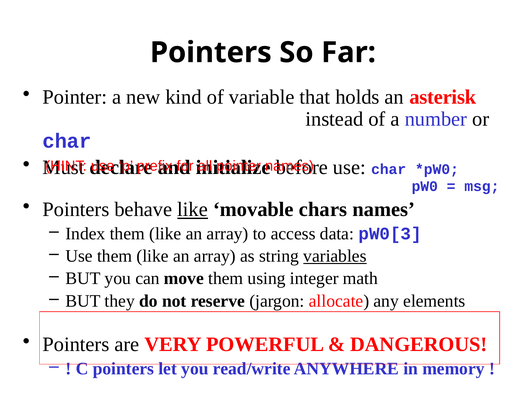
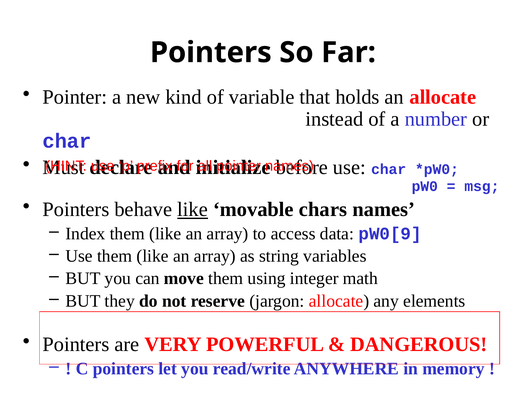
an asterisk: asterisk -> allocate
pW0[3: pW0[3 -> pW0[9
variables underline: present -> none
